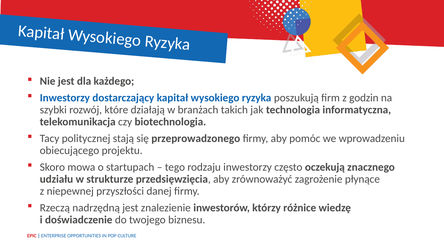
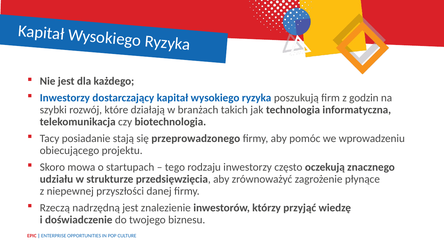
politycznej: politycznej -> posiadanie
różnice: różnice -> przyjąć
